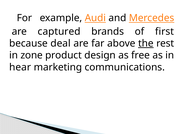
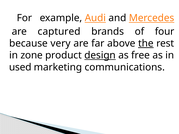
first: first -> four
deal: deal -> very
design underline: none -> present
hear: hear -> used
